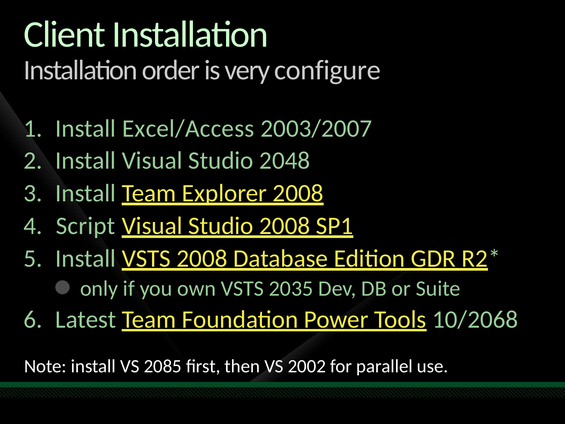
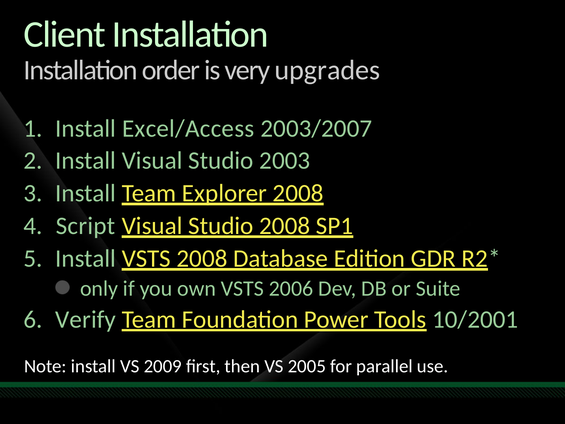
configure: configure -> upgrades
2048: 2048 -> 2003
2035: 2035 -> 2006
Latest: Latest -> Verify
10/2068: 10/2068 -> 10/2001
2085: 2085 -> 2009
2002: 2002 -> 2005
